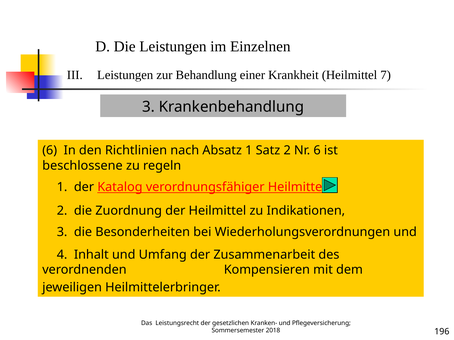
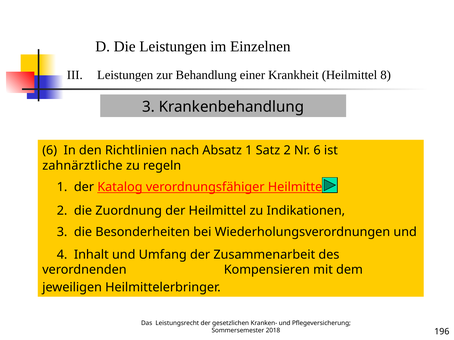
7: 7 -> 8
beschlossene: beschlossene -> zahnärztliche
